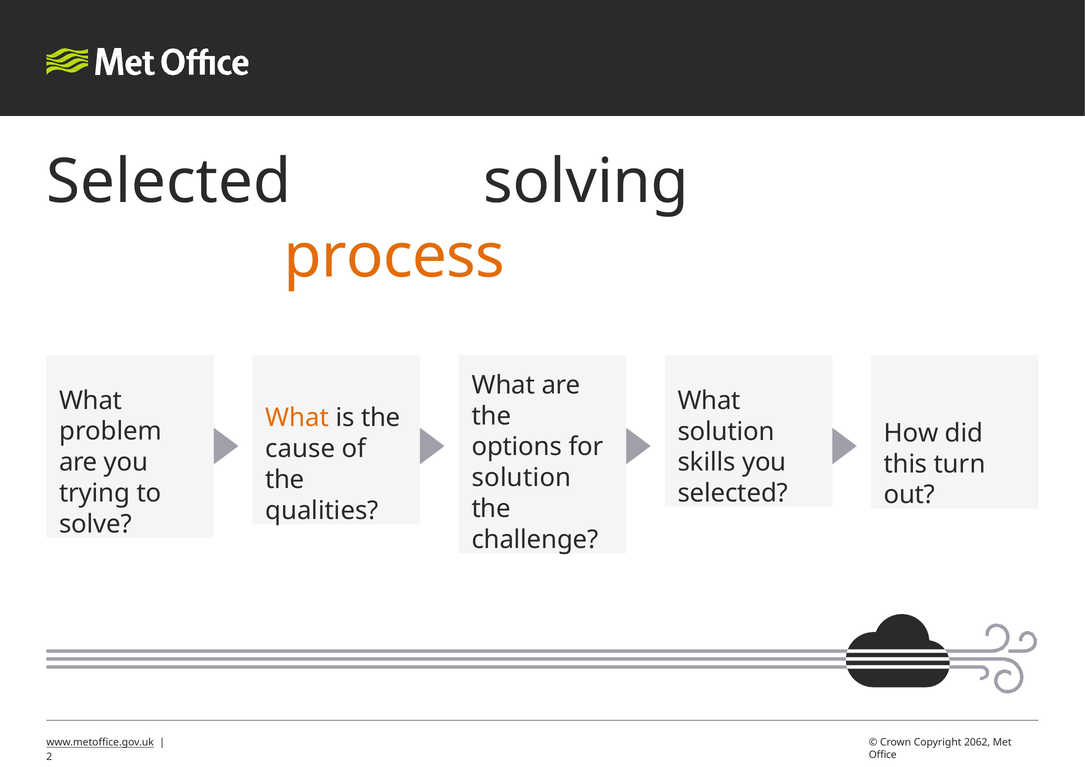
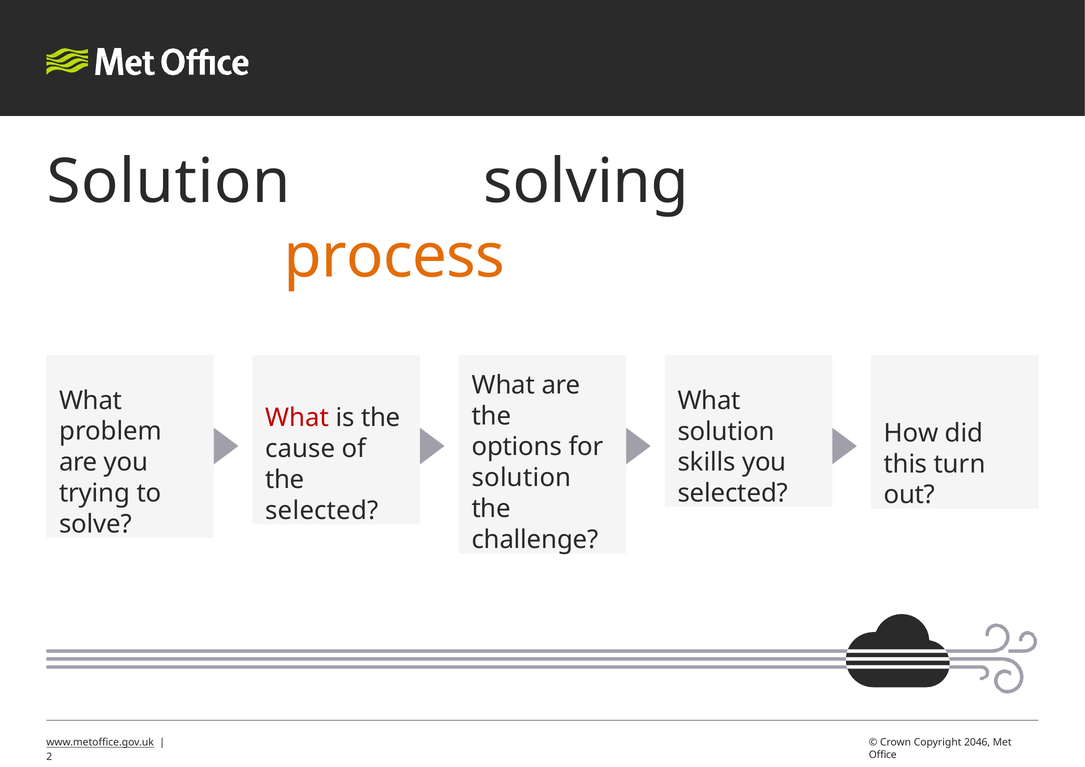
Selected at (169, 182): Selected -> Solution
What at (297, 418) colour: orange -> red
qualities at (322, 511): qualities -> selected
2062: 2062 -> 2046
